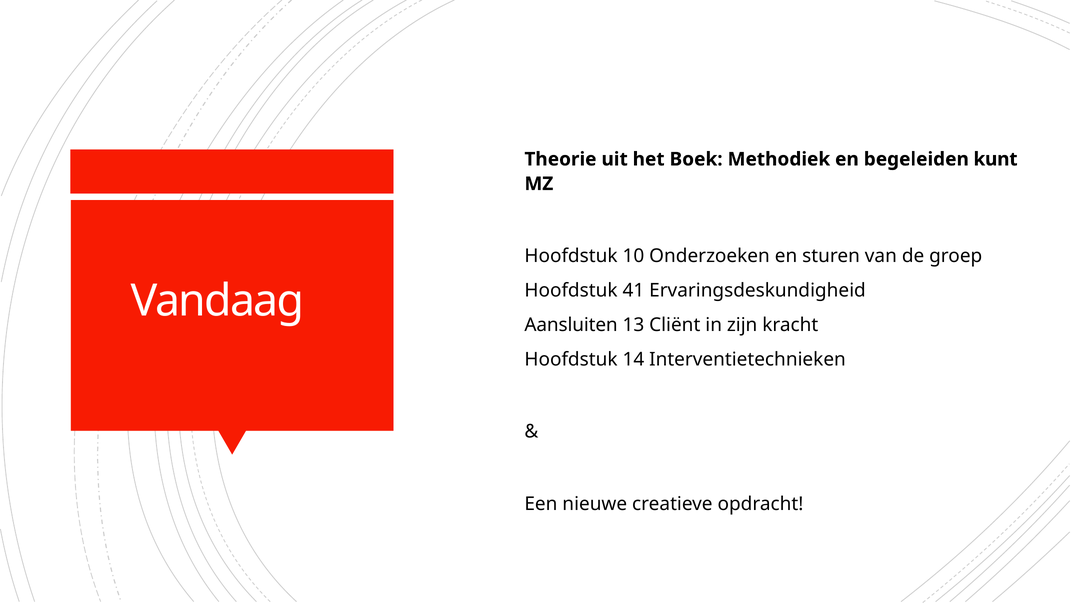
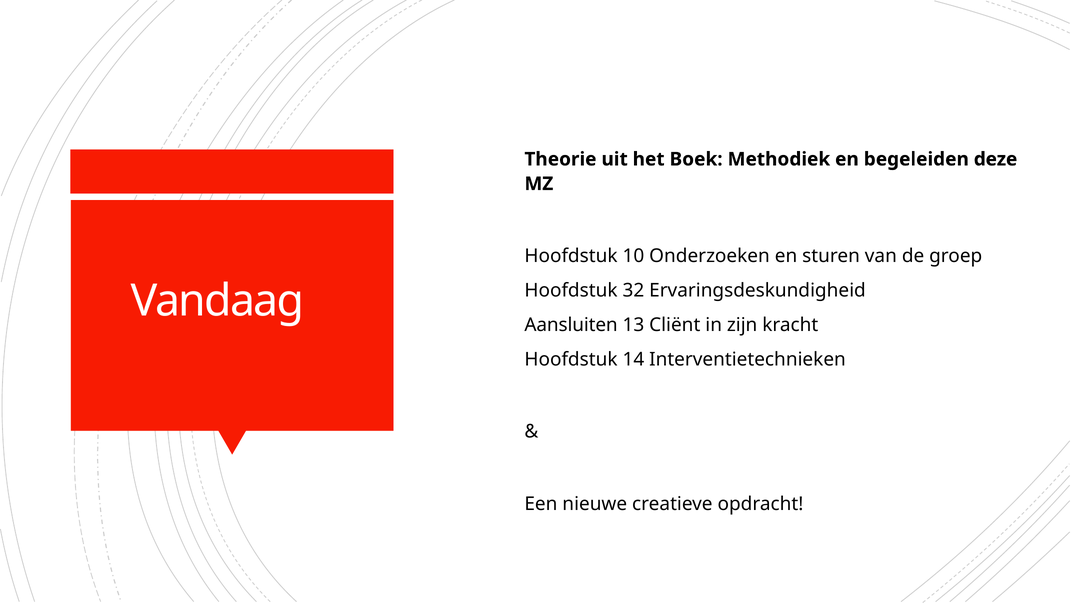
kunt: kunt -> deze
41: 41 -> 32
